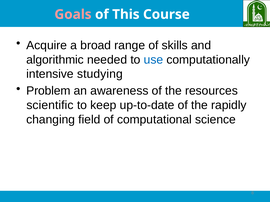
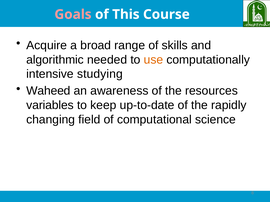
use colour: blue -> orange
Problem: Problem -> Waheed
scientific: scientific -> variables
